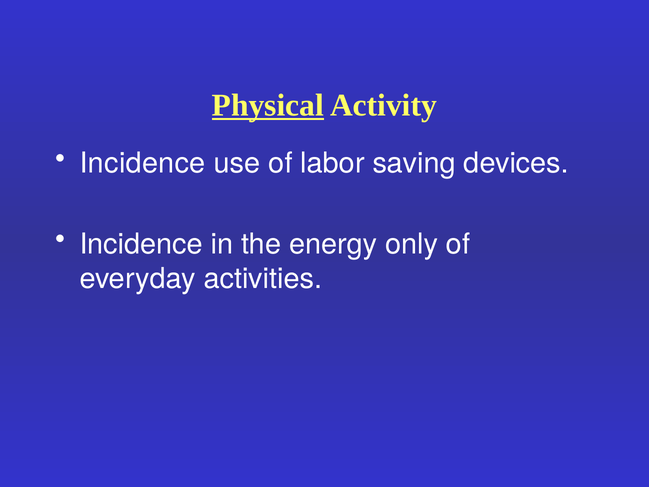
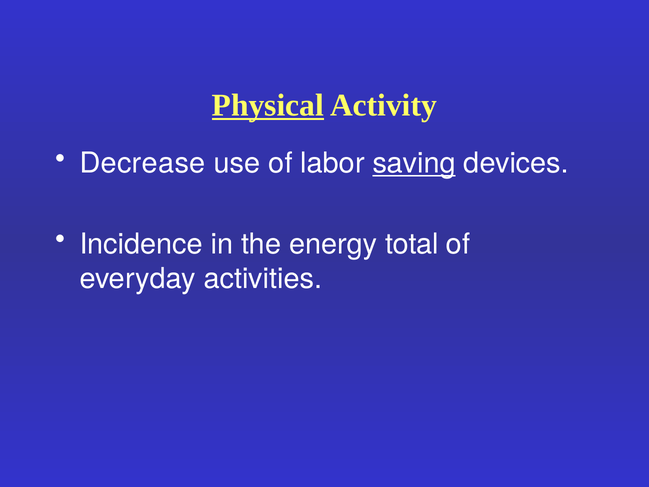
Incidence at (143, 163): Incidence -> Decrease
saving underline: none -> present
only: only -> total
